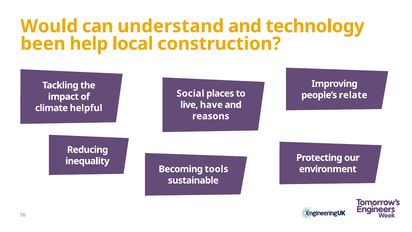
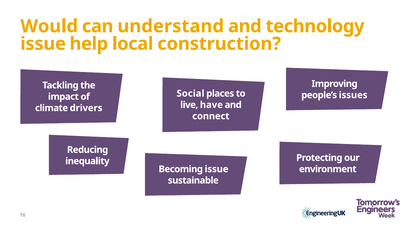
been at (43, 44): been -> issue
relate: relate -> issues
helpful: helpful -> drivers
reasons: reasons -> connect
Becoming tools: tools -> issue
